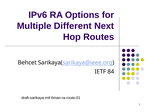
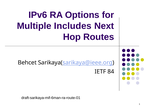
Different: Different -> Includes
